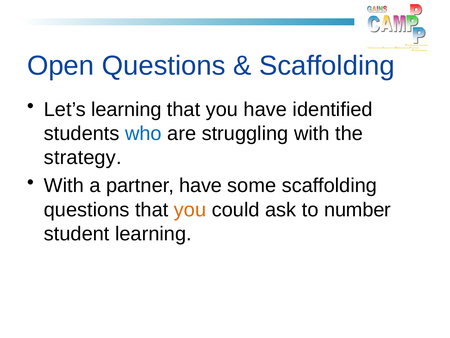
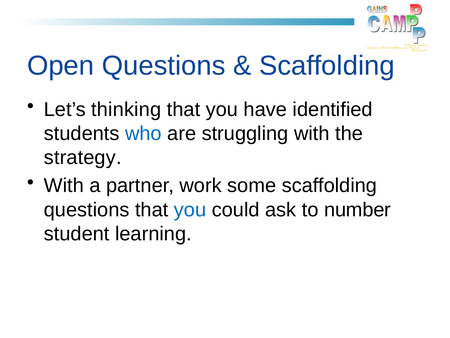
Let’s learning: learning -> thinking
partner have: have -> work
you at (190, 209) colour: orange -> blue
